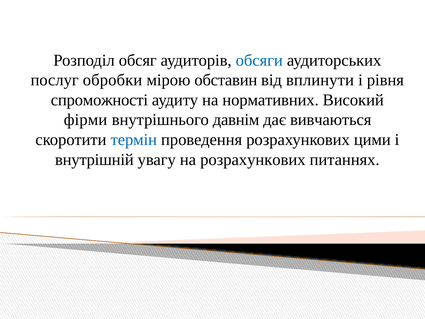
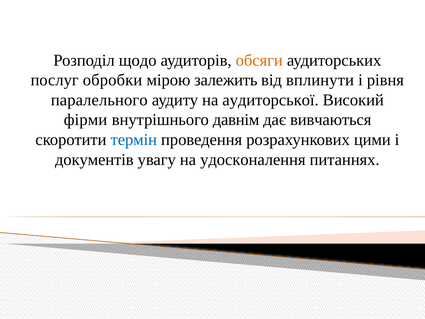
обсяг: обсяг -> щодо
обсяги colour: blue -> orange
обставин: обставин -> залежить
спроможності: спроможності -> паралельного
нормативних: нормативних -> аудиторської
внутрішній: внутрішній -> документів
на розрахункових: розрахункових -> удосконалення
